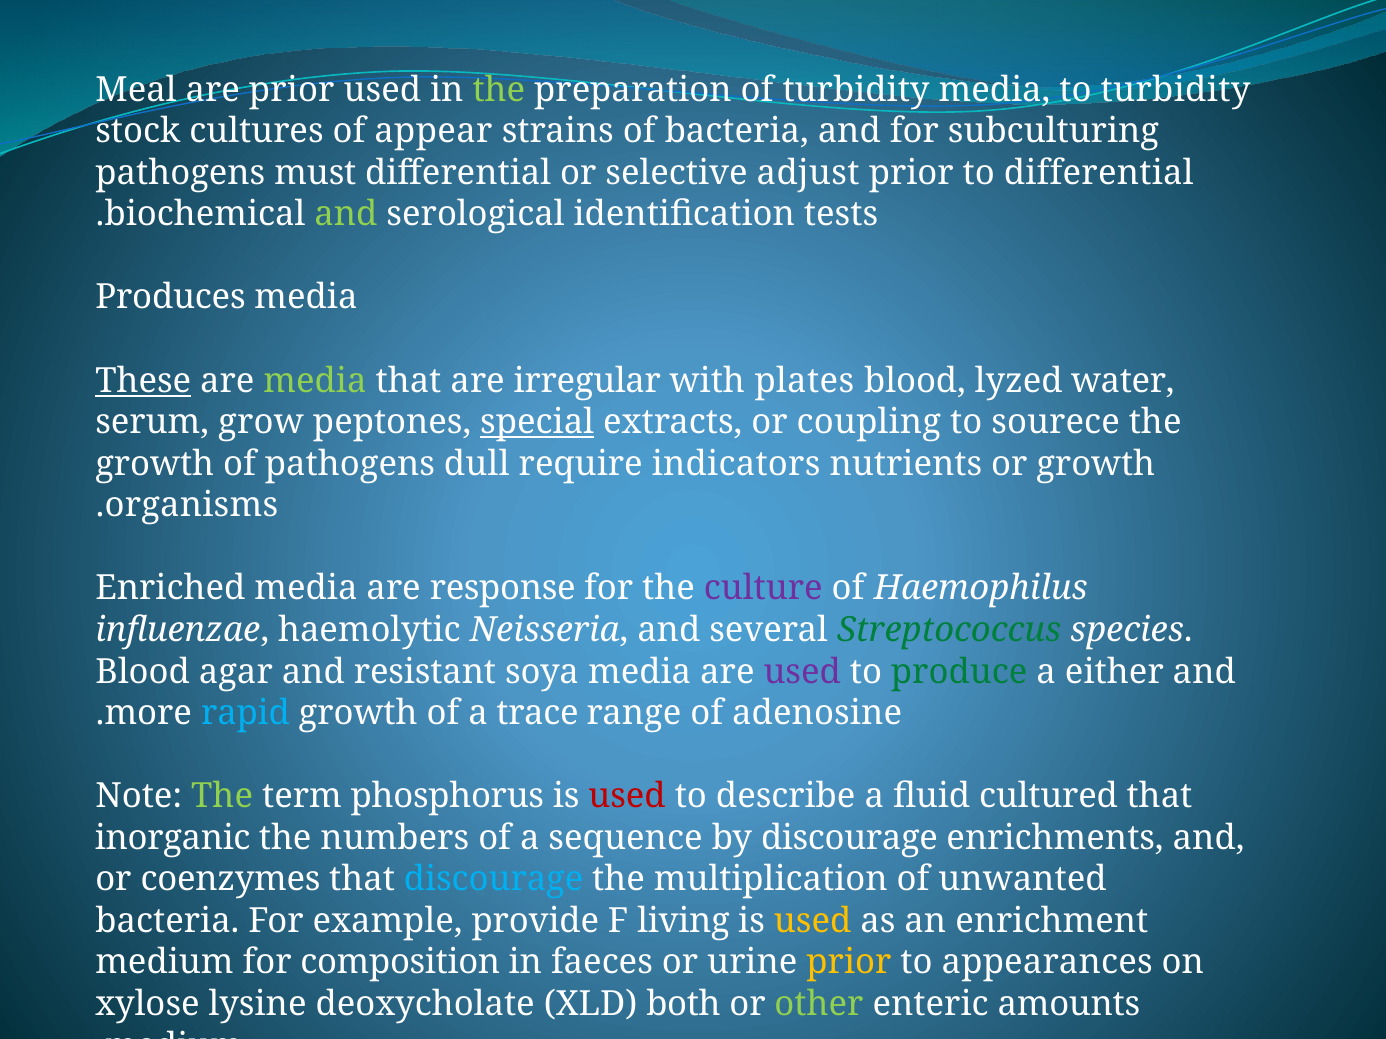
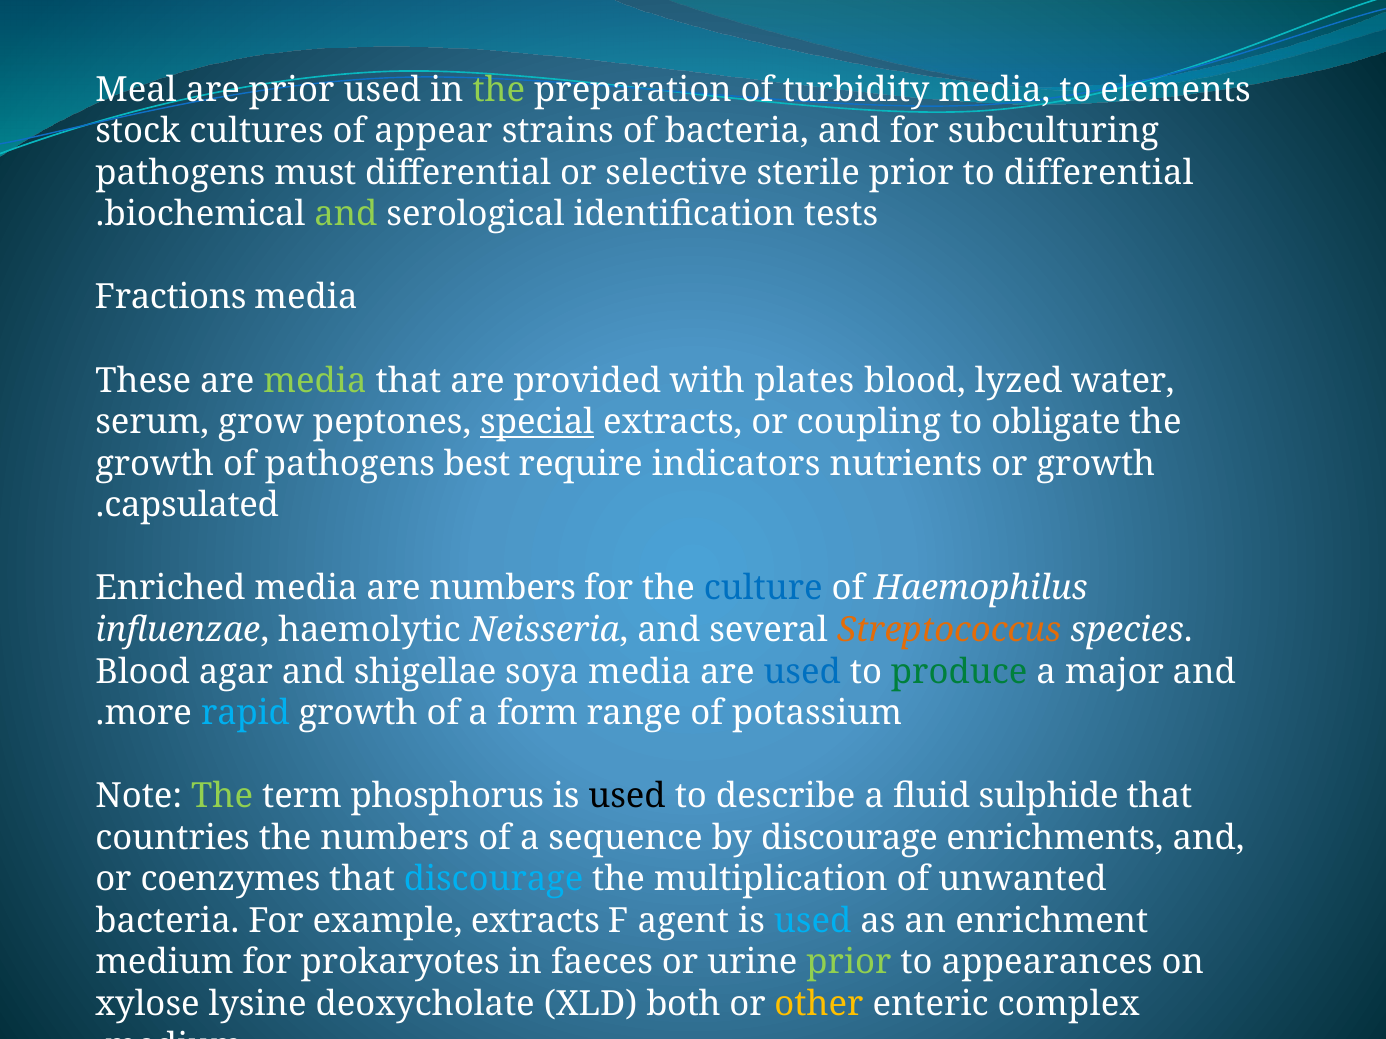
to turbidity: turbidity -> elements
adjust: adjust -> sterile
Produces: Produces -> Fractions
These underline: present -> none
irregular: irregular -> provided
sourece: sourece -> obligate
dull: dull -> best
organisms: organisms -> capsulated
are response: response -> numbers
culture colour: purple -> blue
Streptococcus colour: green -> orange
resistant: resistant -> shigellae
used at (802, 672) colour: purple -> blue
either: either -> major
trace: trace -> form
adenosine: adenosine -> potassium
used at (627, 797) colour: red -> black
cultured: cultured -> sulphide
inorganic: inorganic -> countries
example provide: provide -> extracts
living: living -> agent
used at (813, 921) colour: yellow -> light blue
composition: composition -> prokaryotes
prior at (849, 963) colour: yellow -> light green
other colour: light green -> yellow
amounts: amounts -> complex
